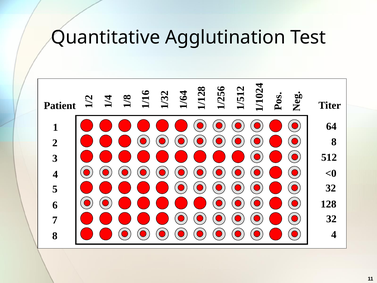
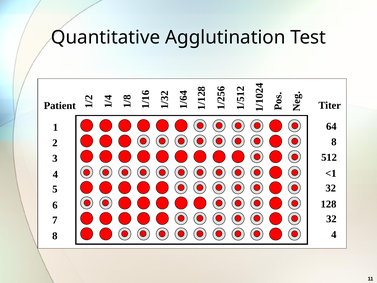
<0: <0 -> <1
